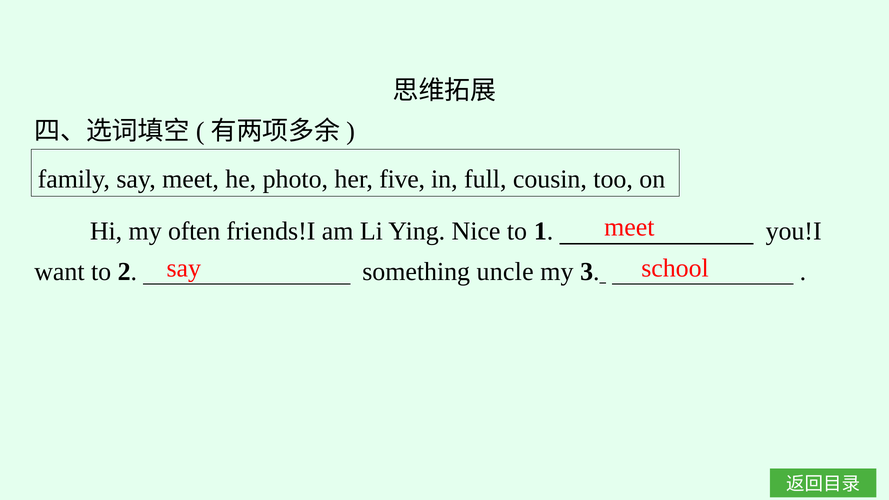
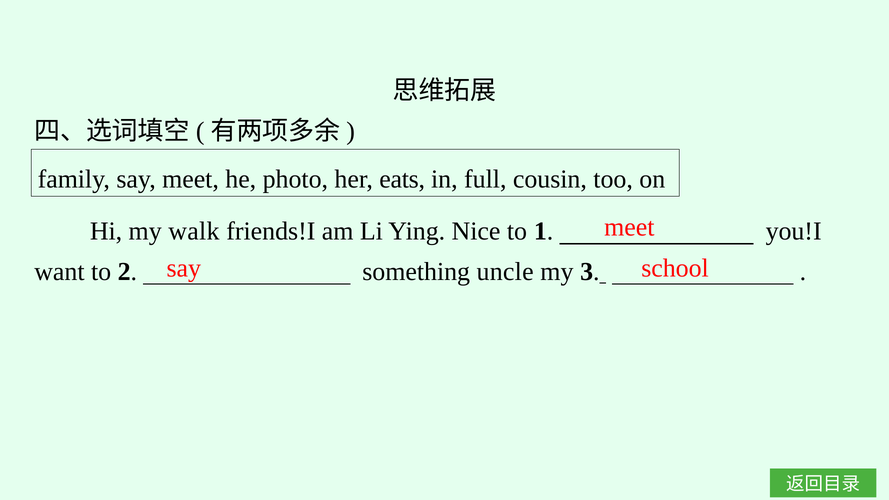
five: five -> eats
often: often -> walk
